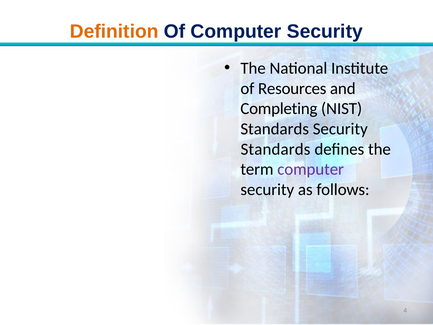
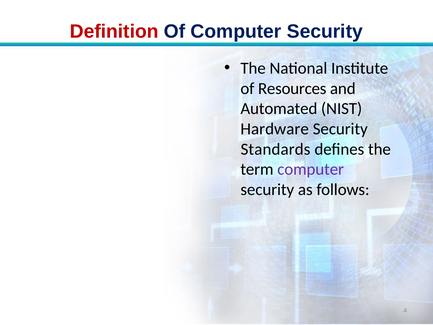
Definition colour: orange -> red
Completing: Completing -> Automated
Standards at (275, 129): Standards -> Hardware
